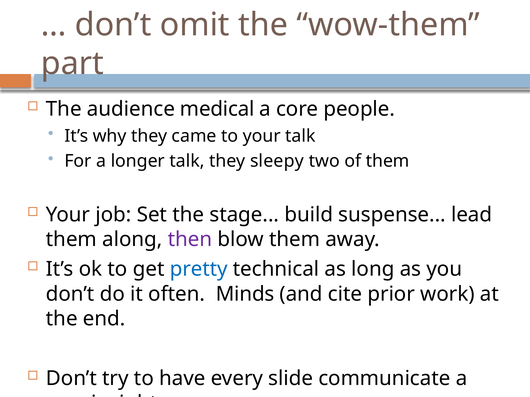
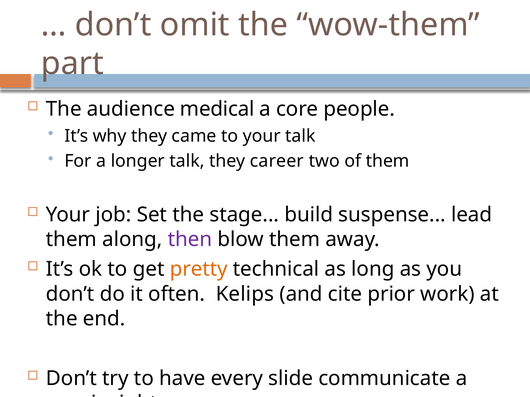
sleepy: sleepy -> career
pretty colour: blue -> orange
Minds: Minds -> Kelips
